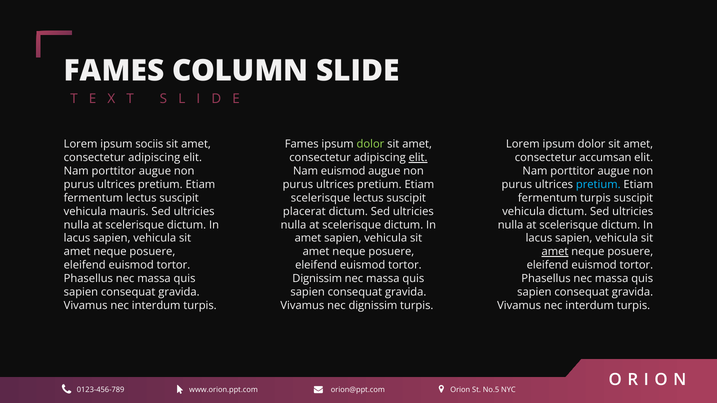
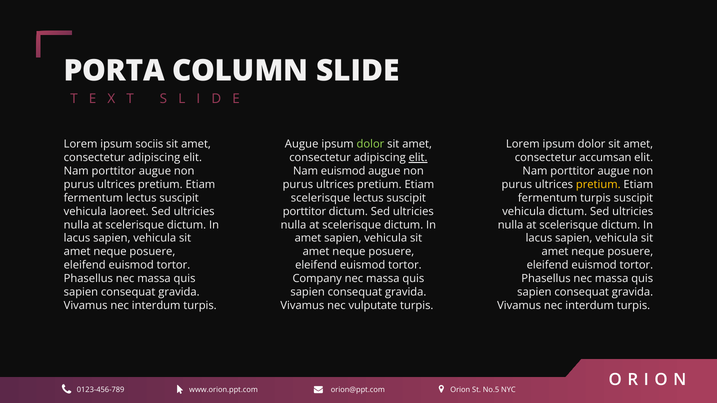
FAMES at (114, 71): FAMES -> PORTA
Fames at (302, 144): Fames -> Augue
pretium at (598, 185) colour: light blue -> yellow
mauris: mauris -> laoreet
placerat at (304, 212): placerat -> porttitor
amet at (555, 252) underline: present -> none
Dignissim at (317, 279): Dignissim -> Company
nec dignissim: dignissim -> vulputate
